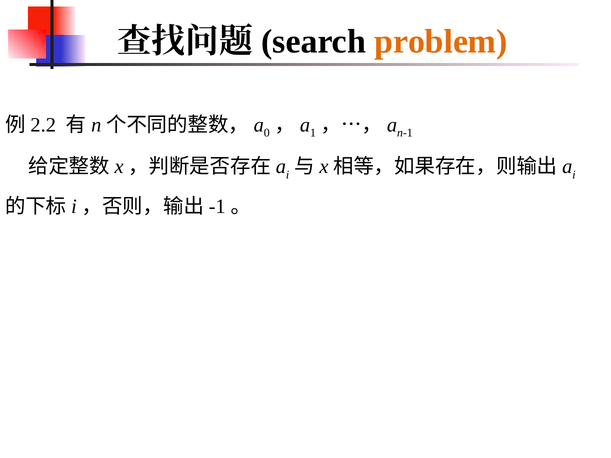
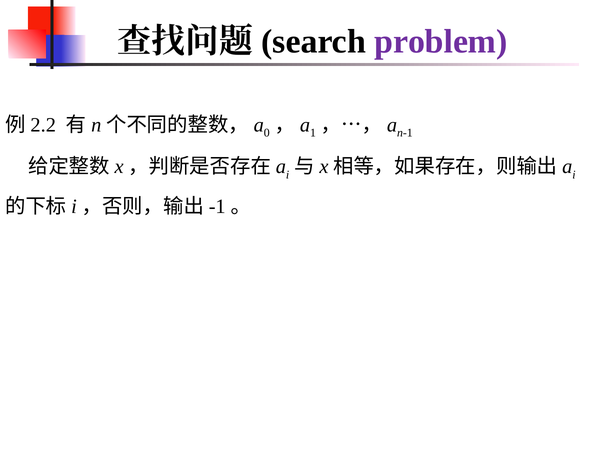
problem colour: orange -> purple
